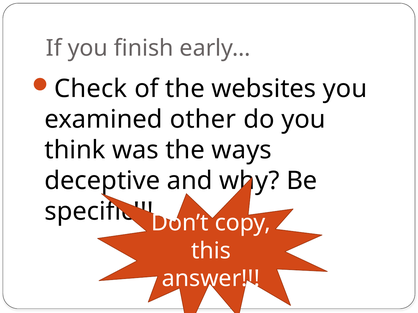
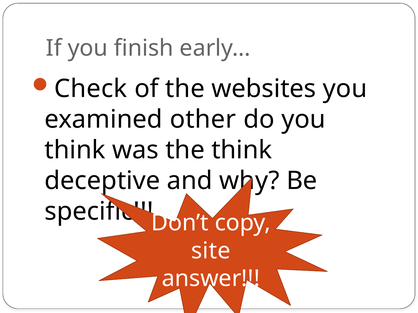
the ways: ways -> think
this: this -> site
